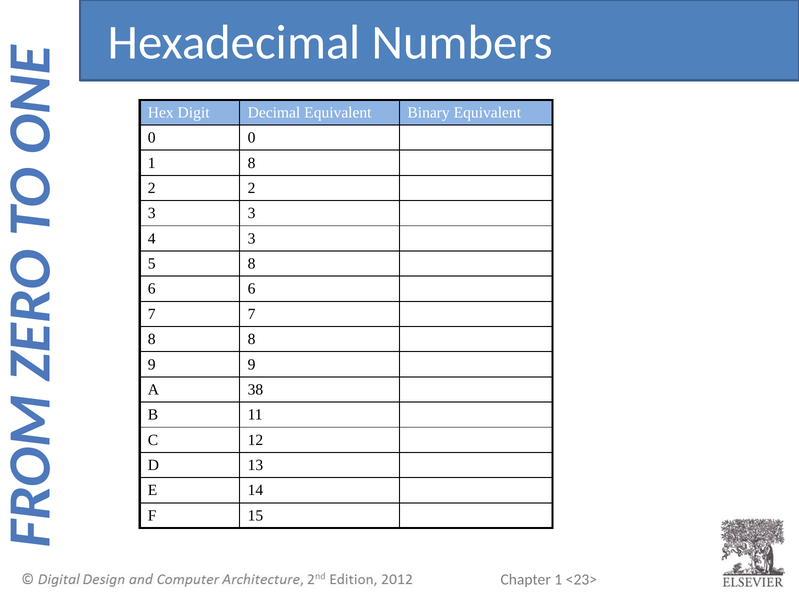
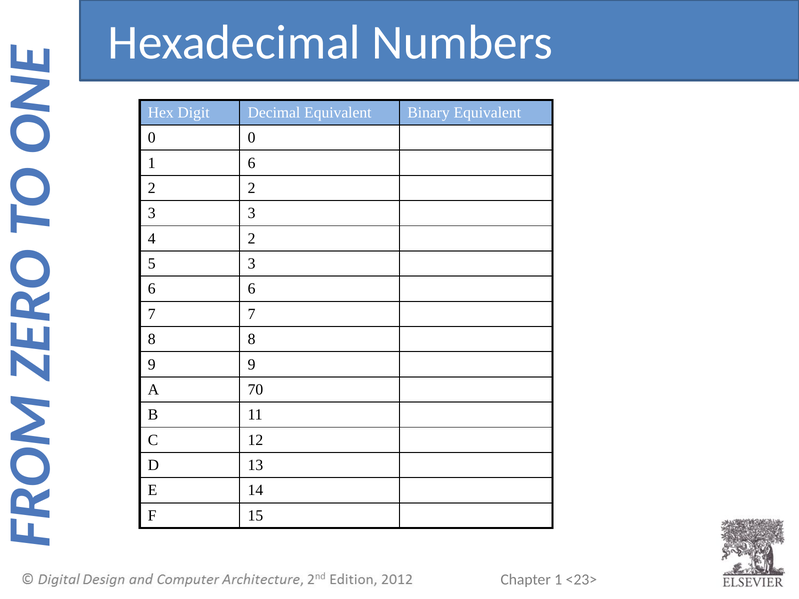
1 8: 8 -> 6
4 3: 3 -> 2
5 8: 8 -> 3
38: 38 -> 70
